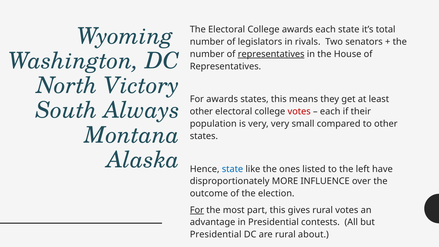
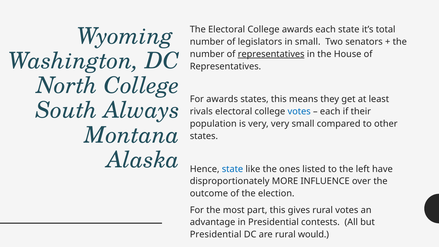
in rivals: rivals -> small
North Victory: Victory -> College
other at (201, 112): other -> rivals
votes at (299, 112) colour: red -> blue
For at (197, 210) underline: present -> none
about: about -> would
